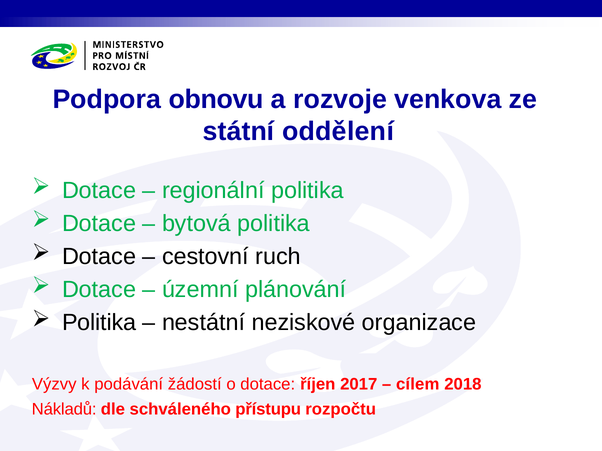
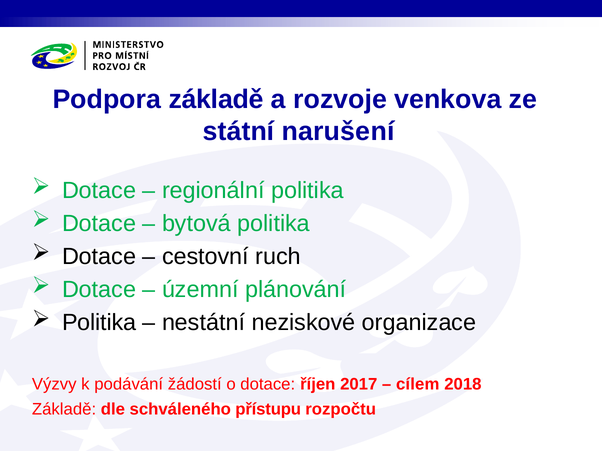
Podpora obnovu: obnovu -> základě
oddělení: oddělení -> narušení
Nákladů at (64, 410): Nákladů -> Základě
